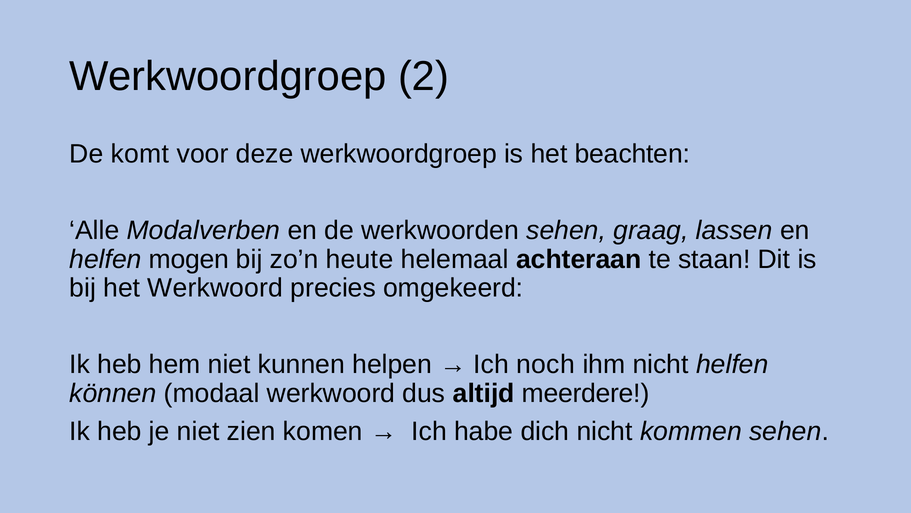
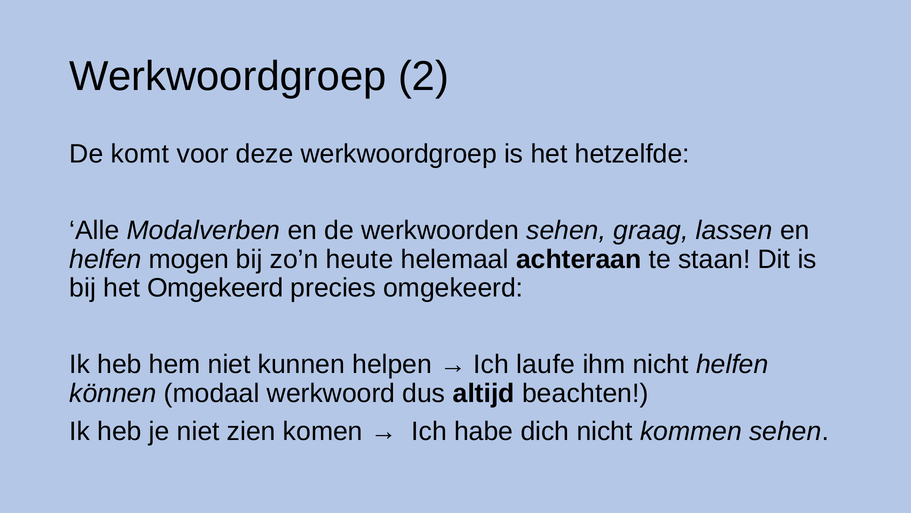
beachten: beachten -> hetzelfde
het Werkwoord: Werkwoord -> Omgekeerd
noch: noch -> laufe
meerdere: meerdere -> beachten
